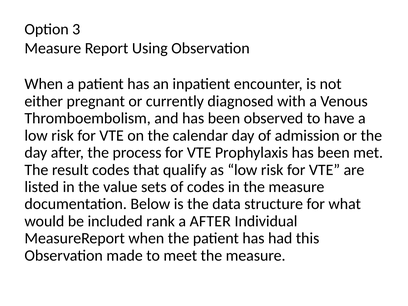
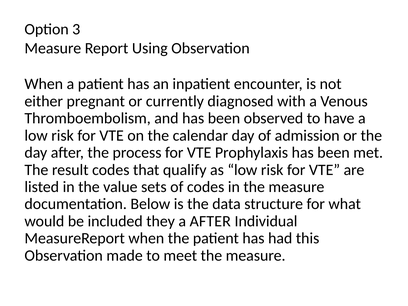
rank: rank -> they
